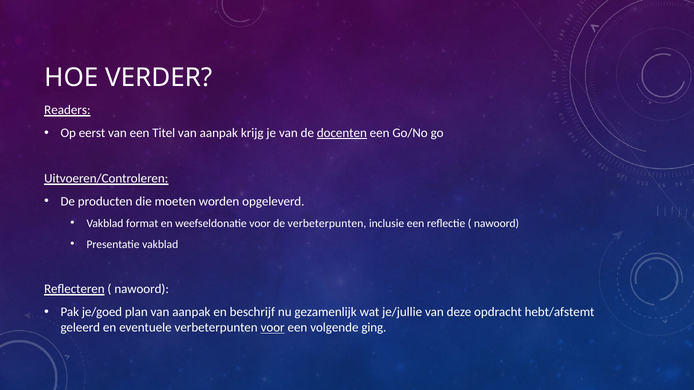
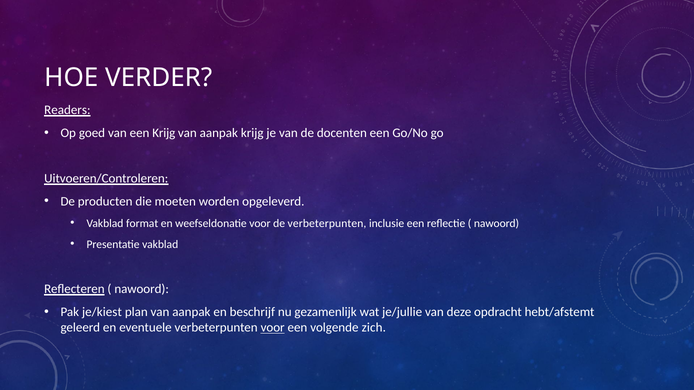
eerst: eerst -> goed
een Titel: Titel -> Krijg
docenten underline: present -> none
je/goed: je/goed -> je/kiest
ging: ging -> zich
